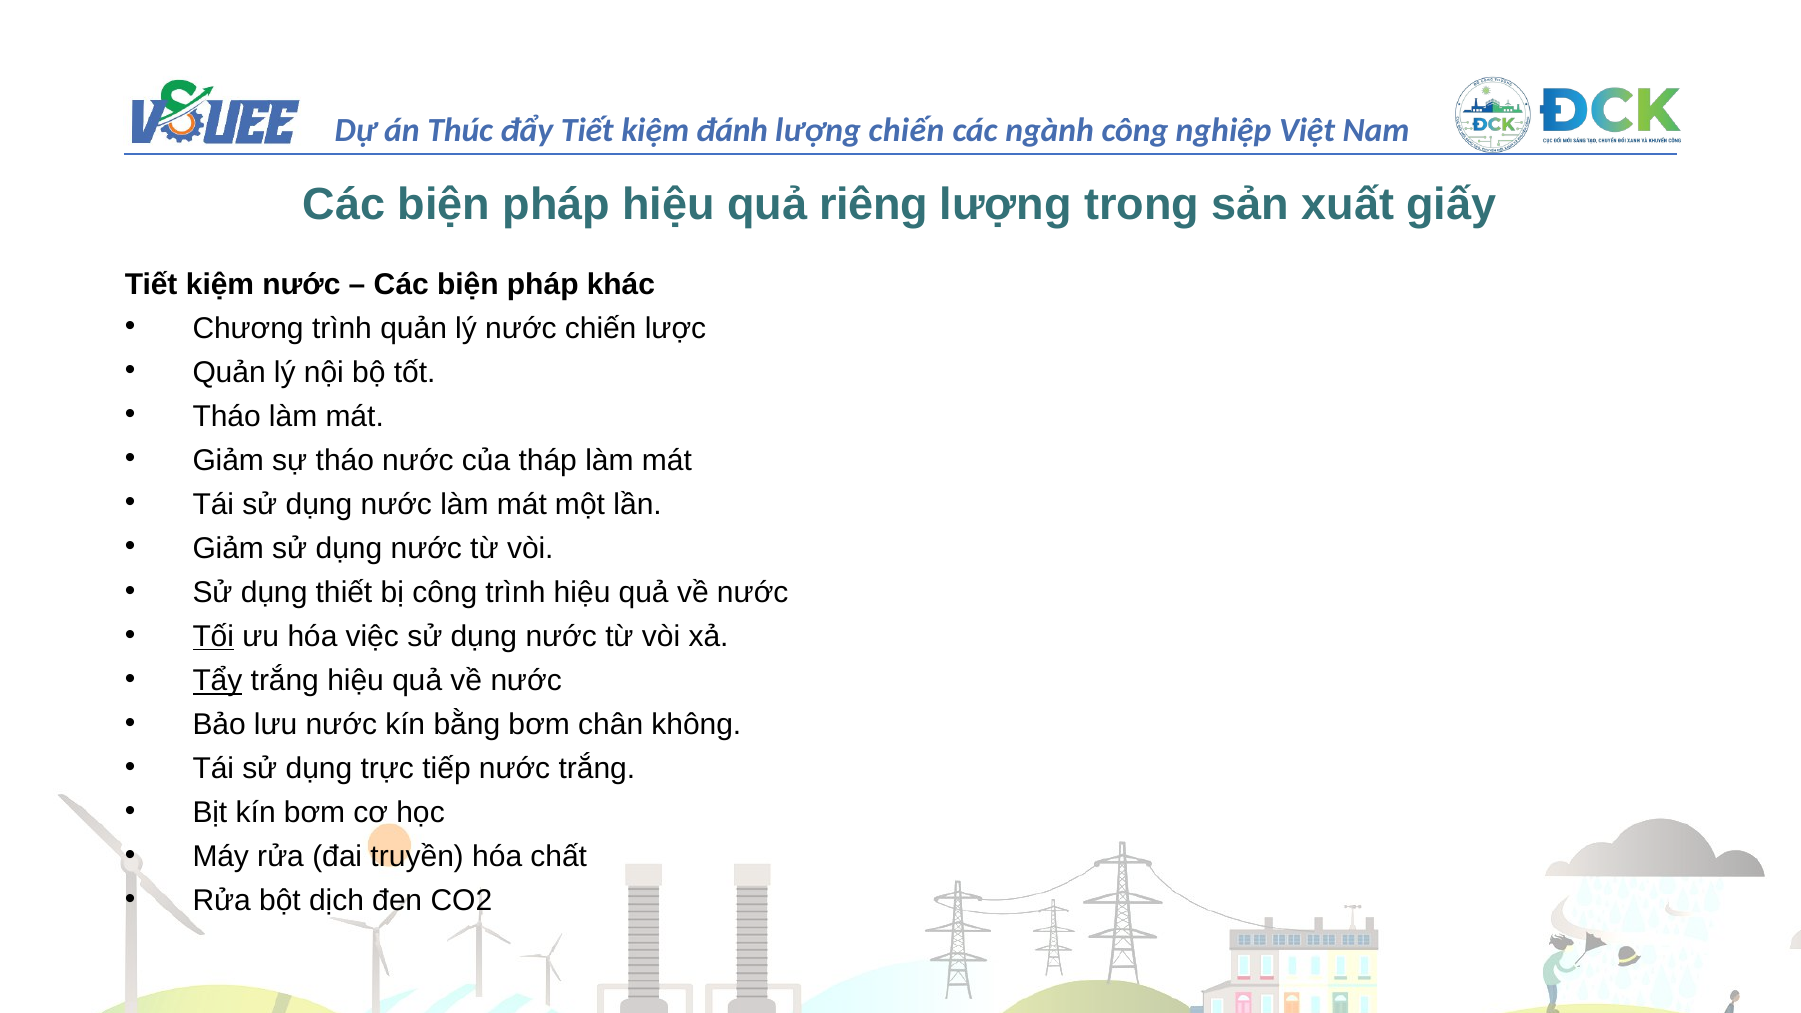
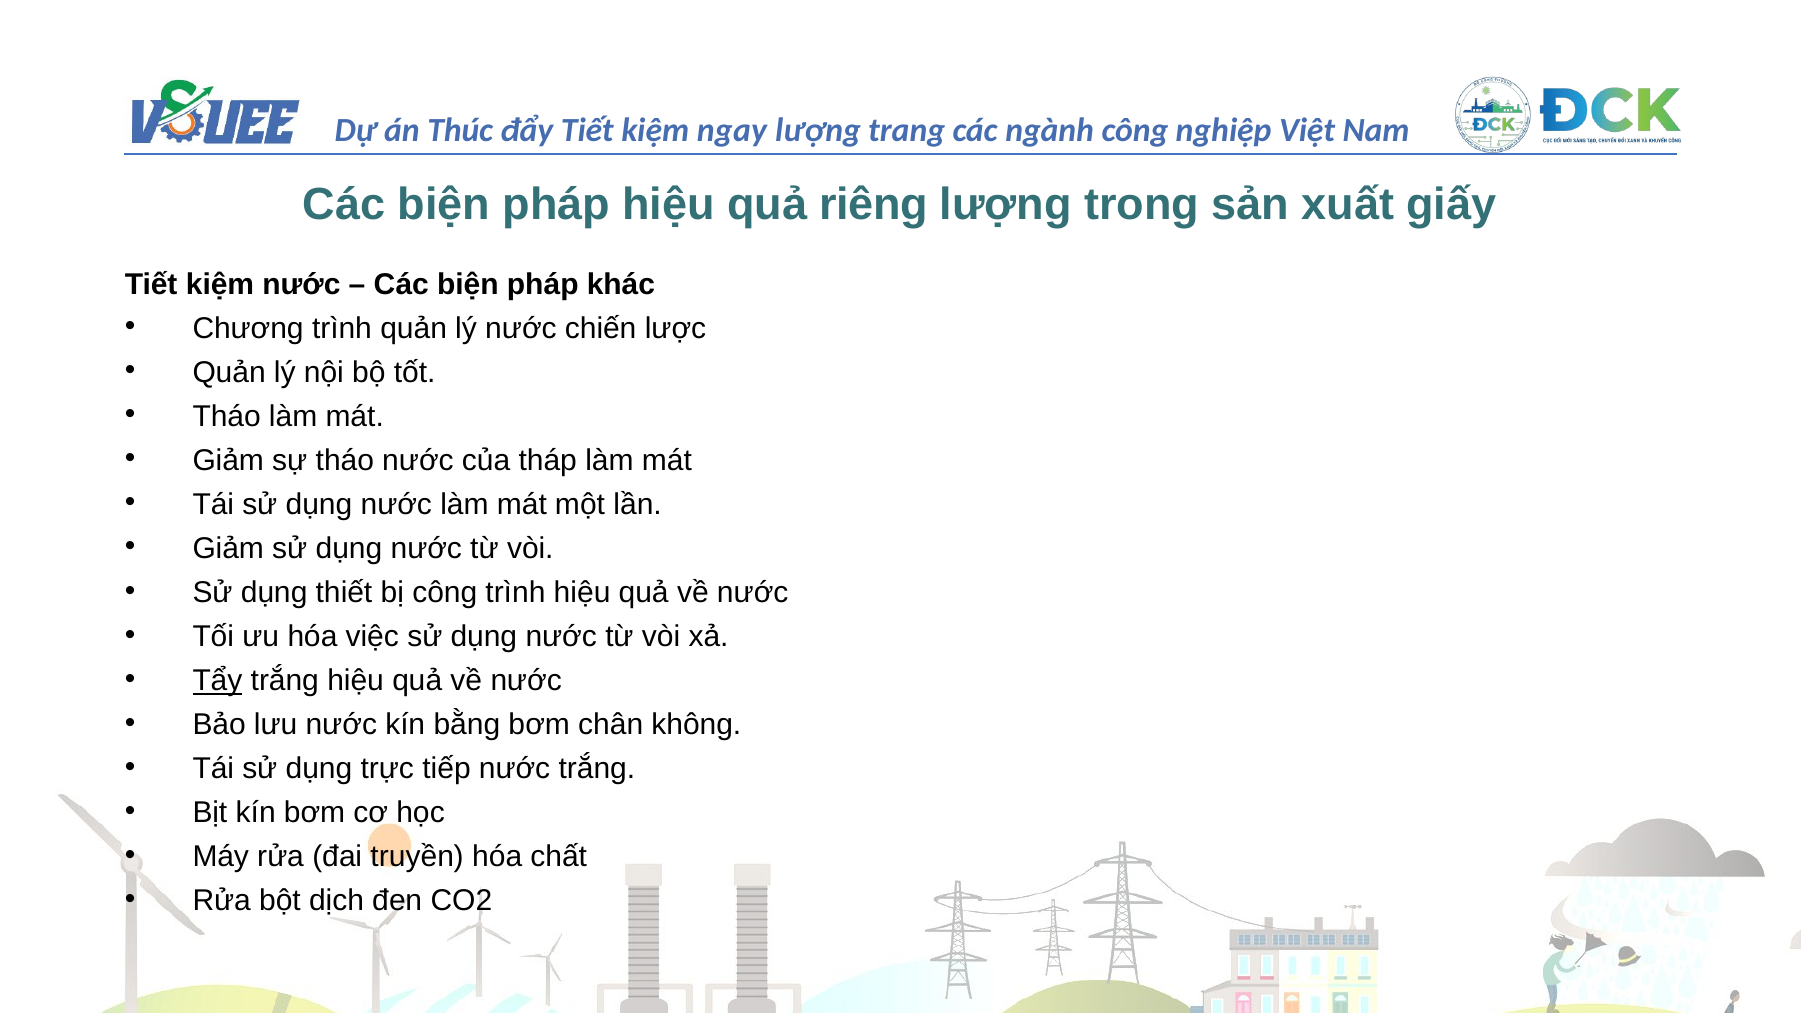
đánh: đánh -> ngay
lượng chiến: chiến -> trang
Tối underline: present -> none
